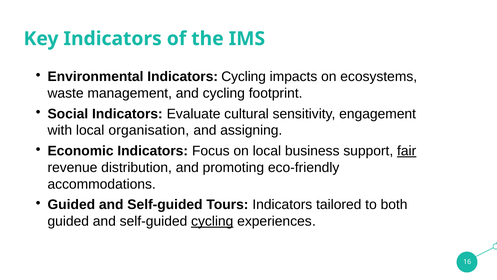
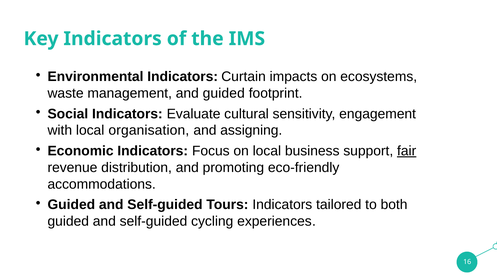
Indicators Cycling: Cycling -> Curtain
and cycling: cycling -> guided
cycling at (212, 221) underline: present -> none
